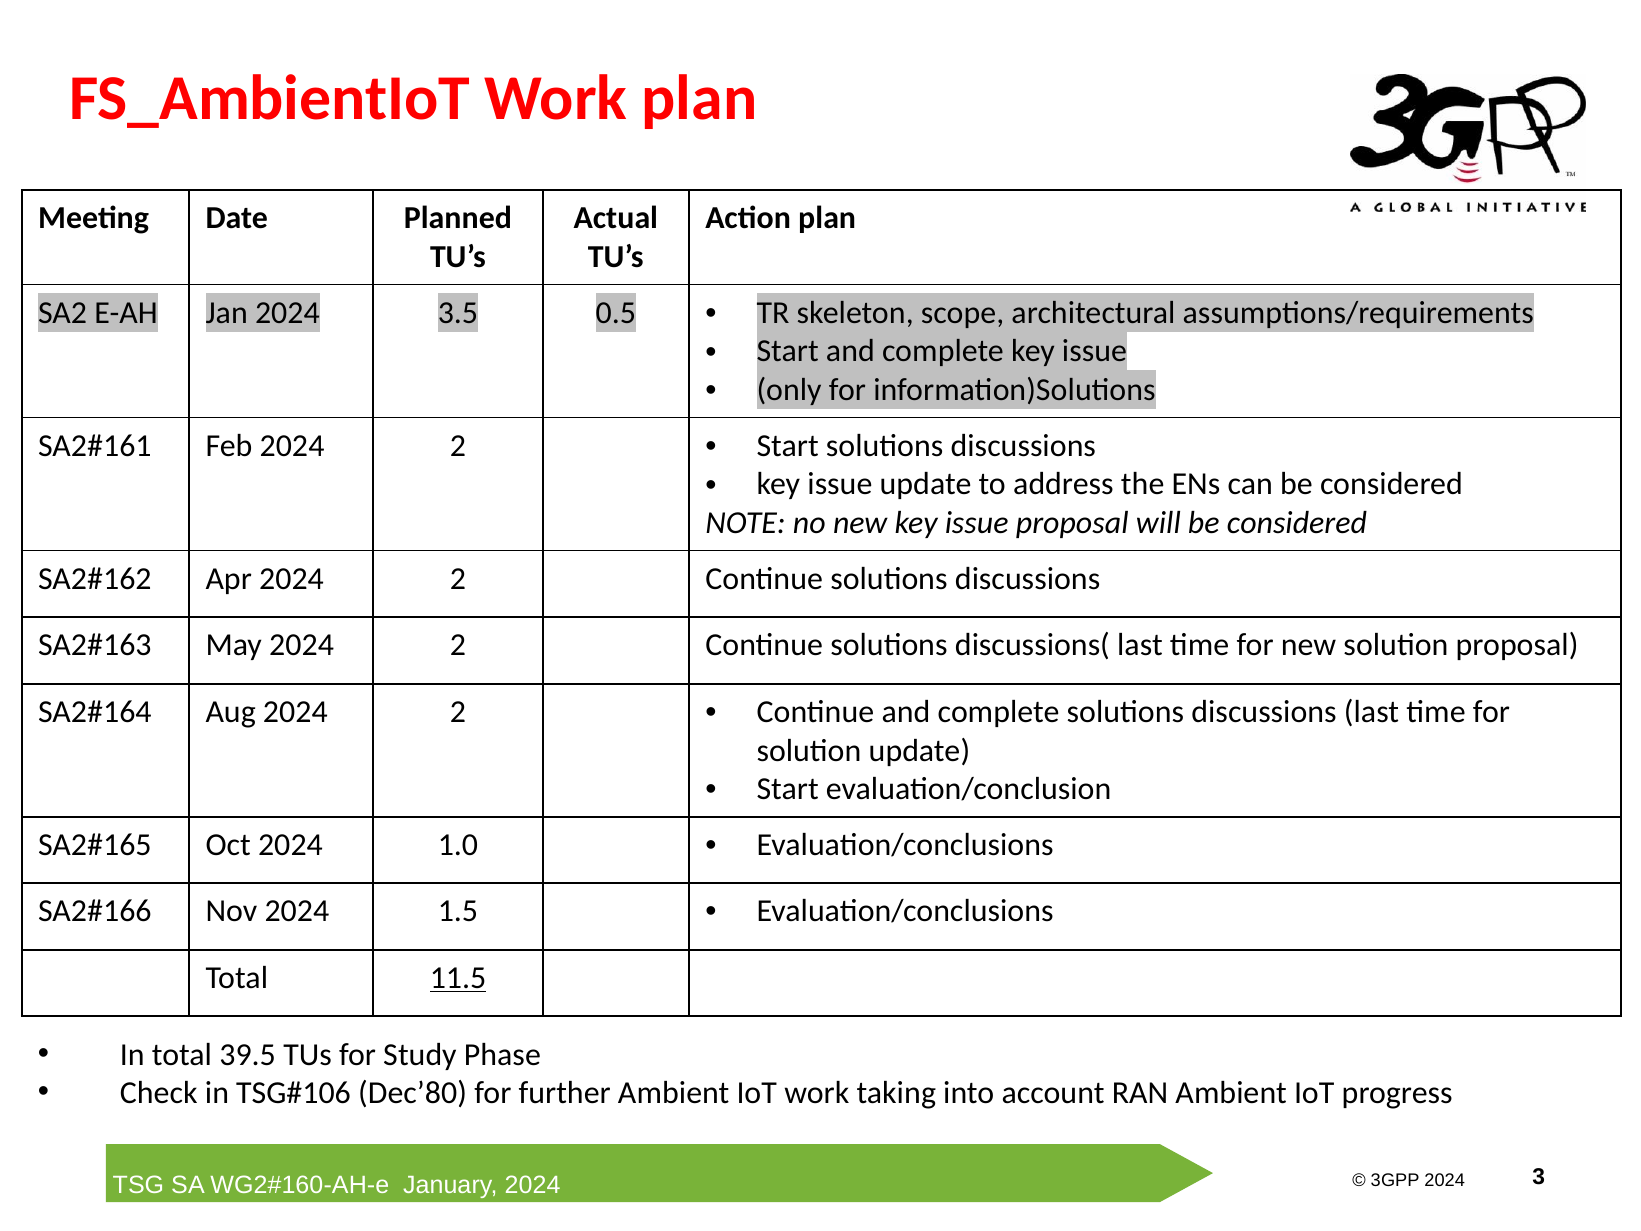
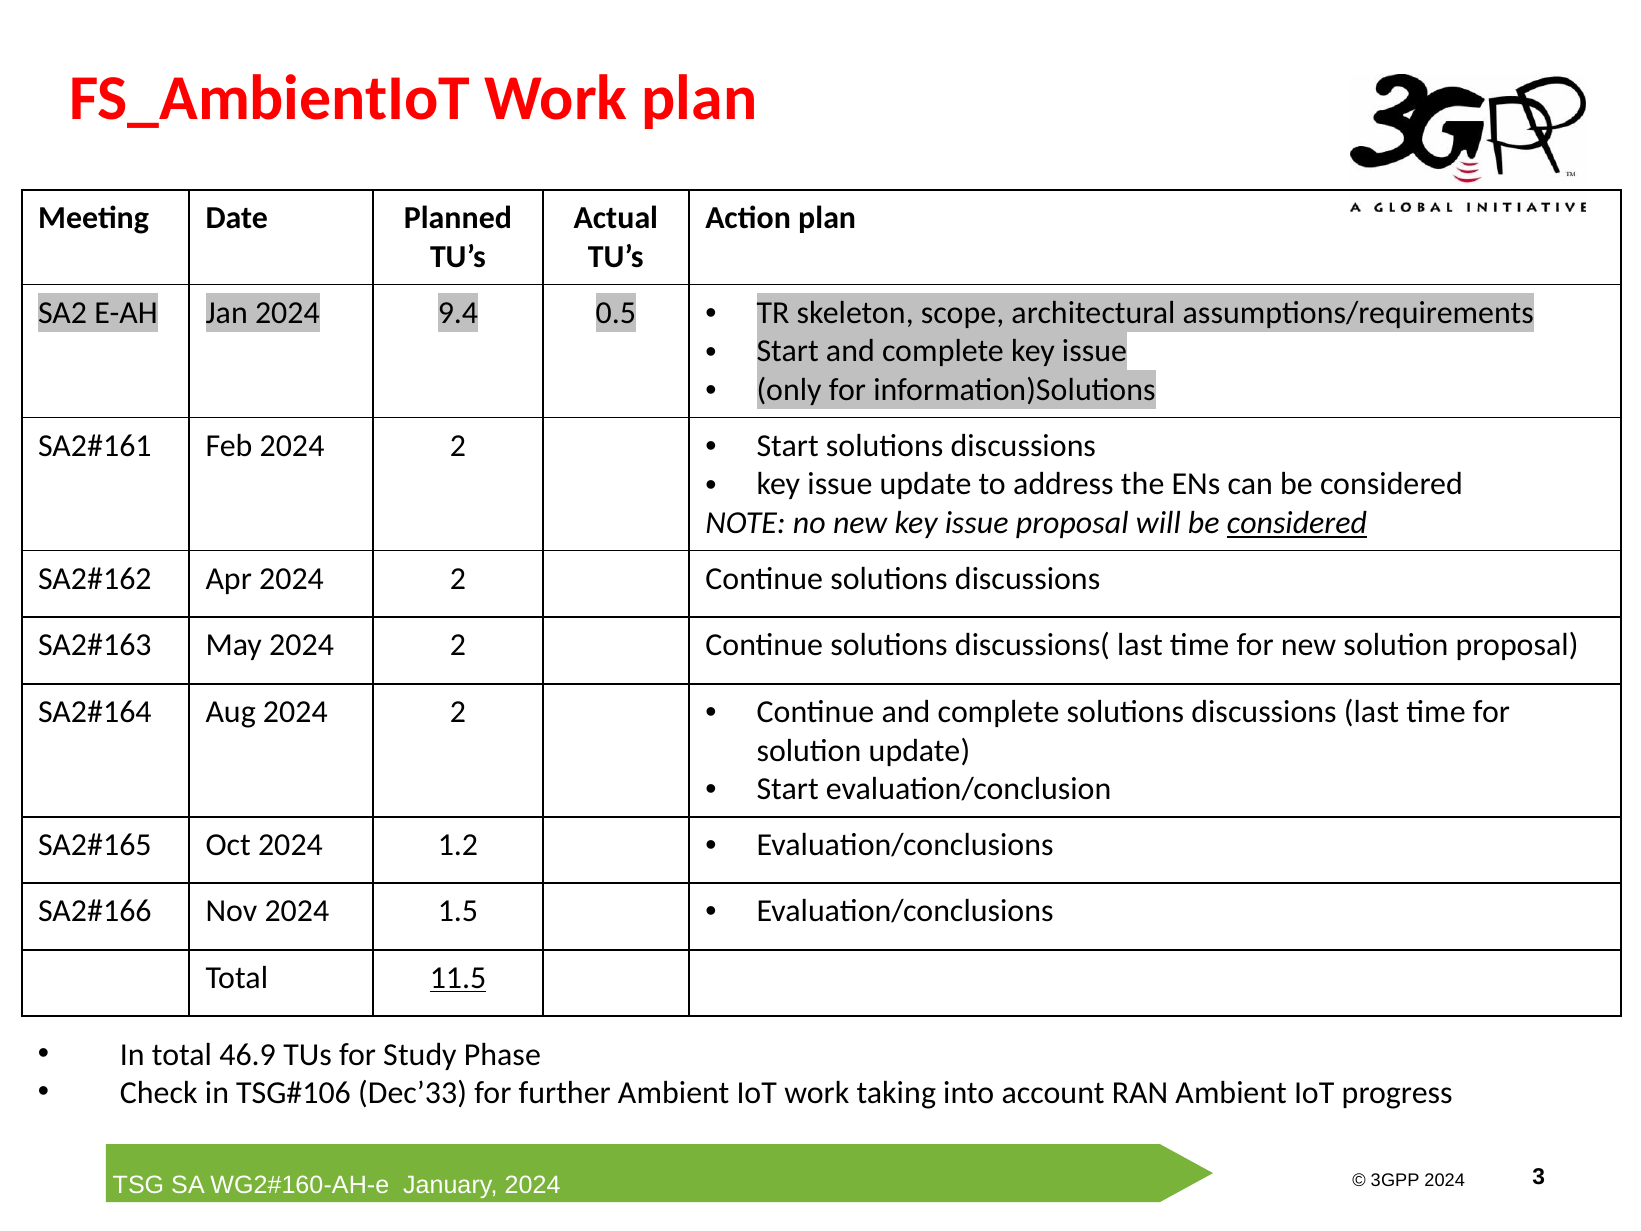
3.5: 3.5 -> 9.4
considered at (1297, 523) underline: none -> present
1.0: 1.0 -> 1.2
39.5: 39.5 -> 46.9
Dec’80: Dec’80 -> Dec’33
